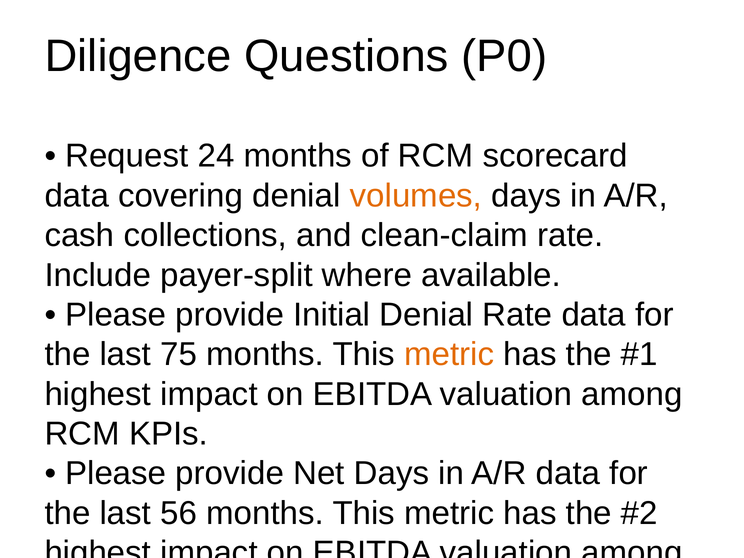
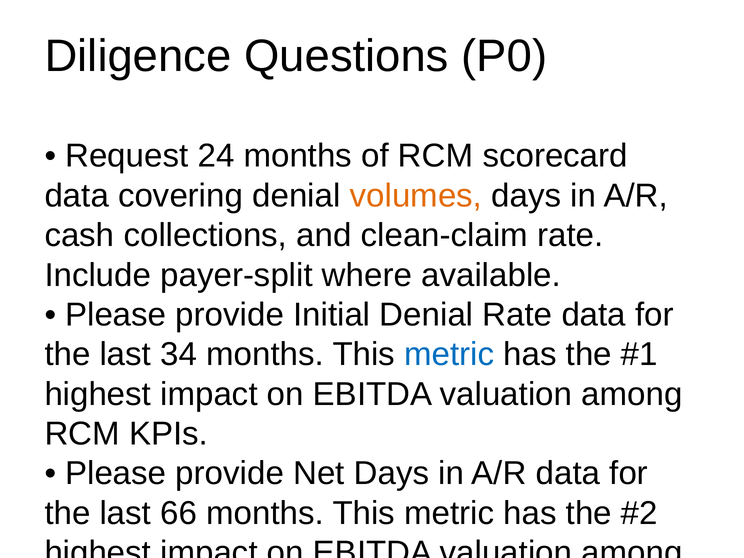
75: 75 -> 34
metric at (449, 354) colour: orange -> blue
56: 56 -> 66
